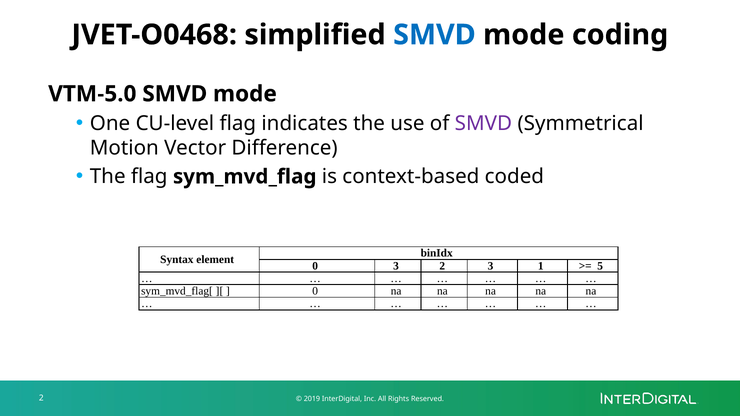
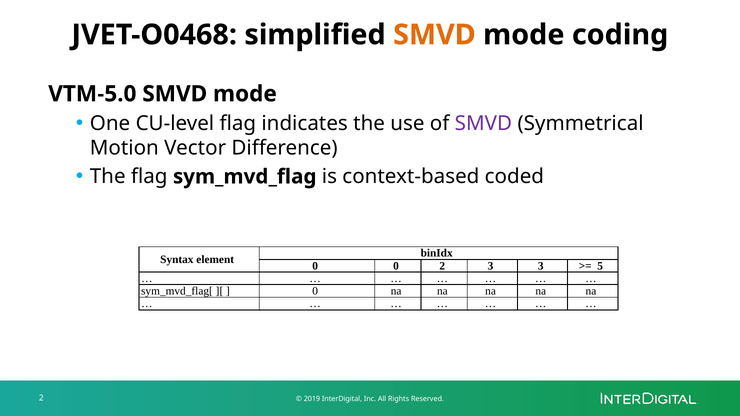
SMVD at (434, 35) colour: blue -> orange
0 3: 3 -> 0
3 1: 1 -> 3
